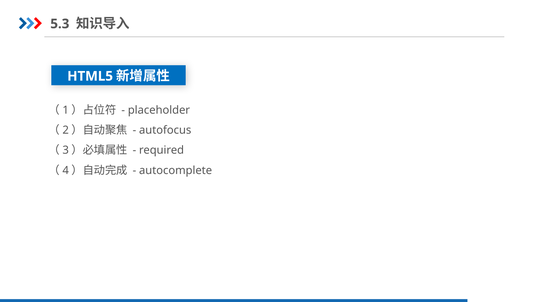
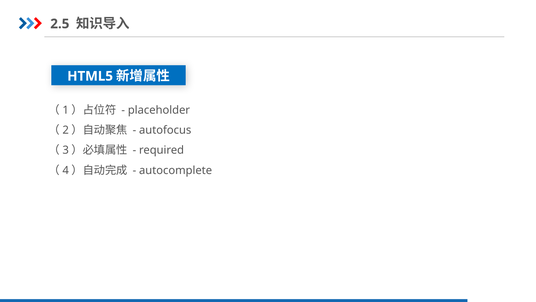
5.3: 5.3 -> 2.5
